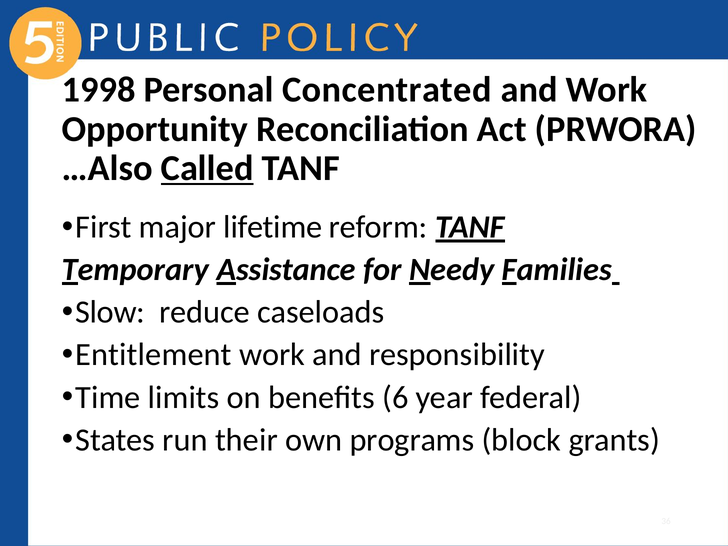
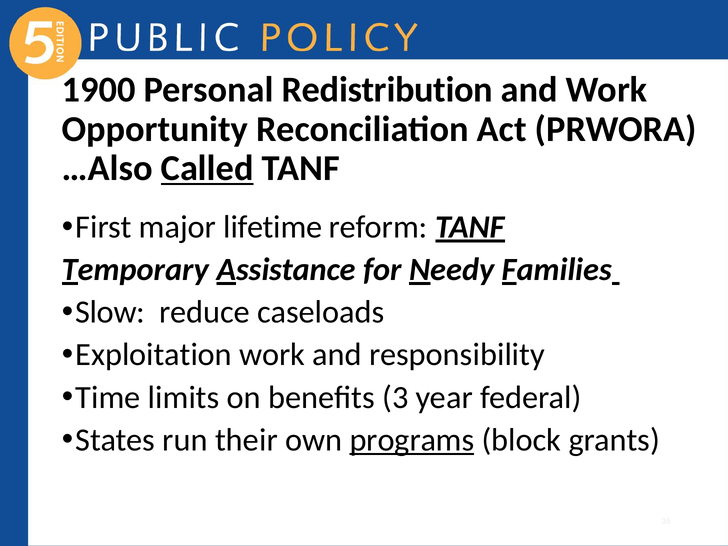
1998: 1998 -> 1900
Concentrated: Concentrated -> Redistribution
Entitlement: Entitlement -> Exploitation
6: 6 -> 3
programs underline: none -> present
